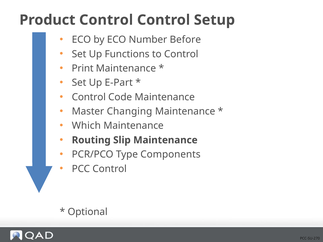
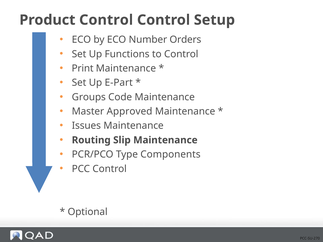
Before: Before -> Orders
Control at (89, 97): Control -> Groups
Changing: Changing -> Approved
Which: Which -> Issues
